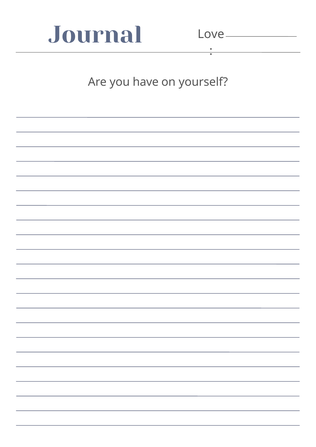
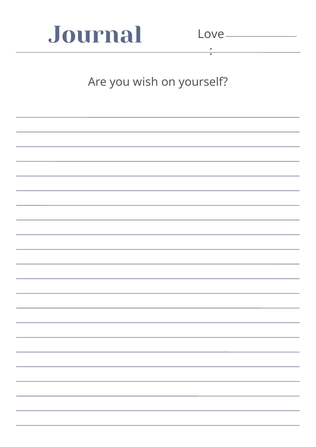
have: have -> wish
